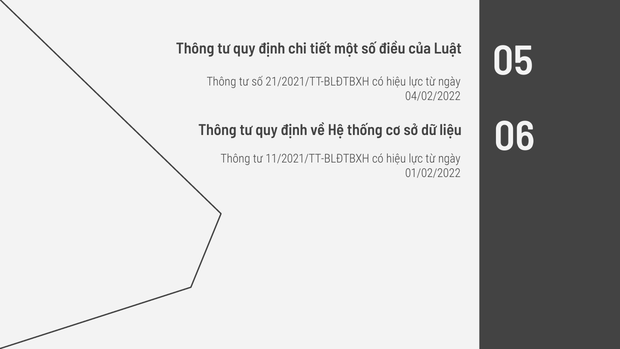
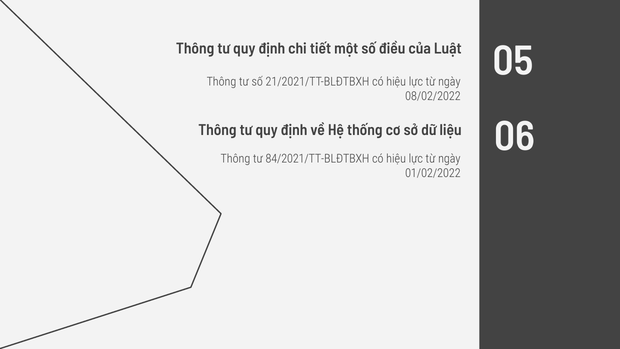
04/02/2022: 04/02/2022 -> 08/02/2022
11/2021/TT-BLĐTBXH: 11/2021/TT-BLĐTBXH -> 84/2021/TT-BLĐTBXH
